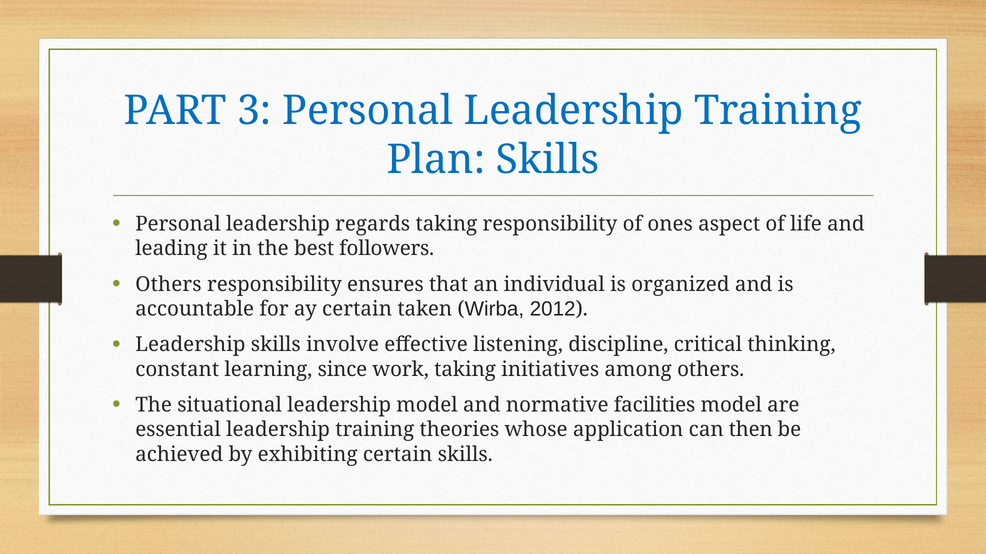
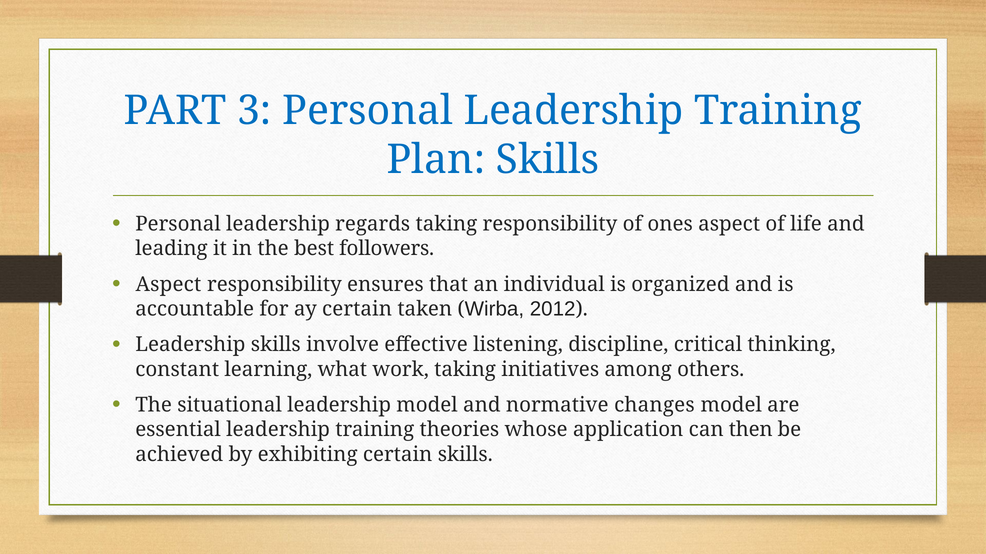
Others at (168, 285): Others -> Aspect
since: since -> what
facilities: facilities -> changes
